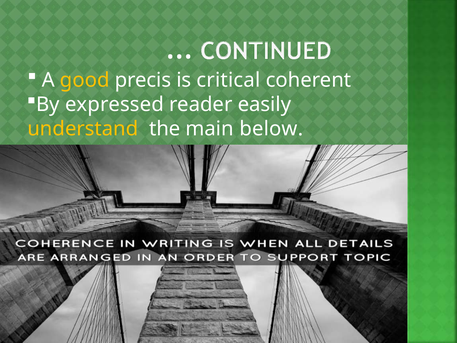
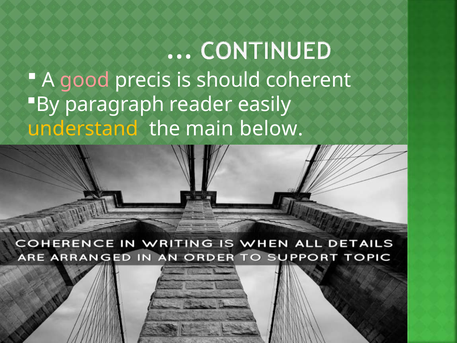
good colour: yellow -> pink
critical: critical -> should
expressed: expressed -> paragraph
